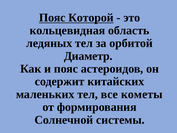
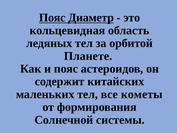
Которой: Которой -> Диаметр
Диаметр: Диаметр -> Планете
